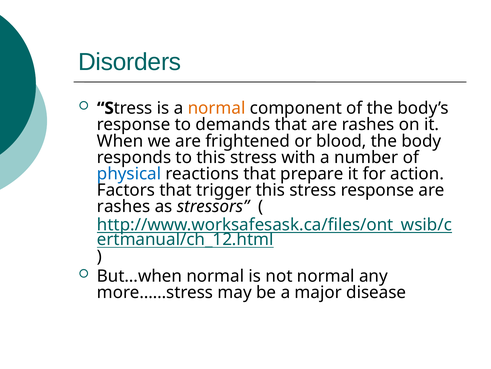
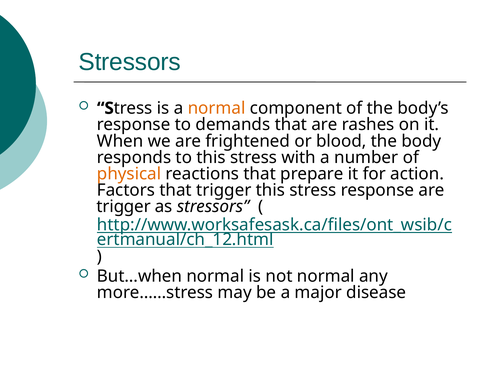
Disorders at (130, 62): Disorders -> Stressors
physical colour: blue -> orange
rashes at (124, 206): rashes -> trigger
